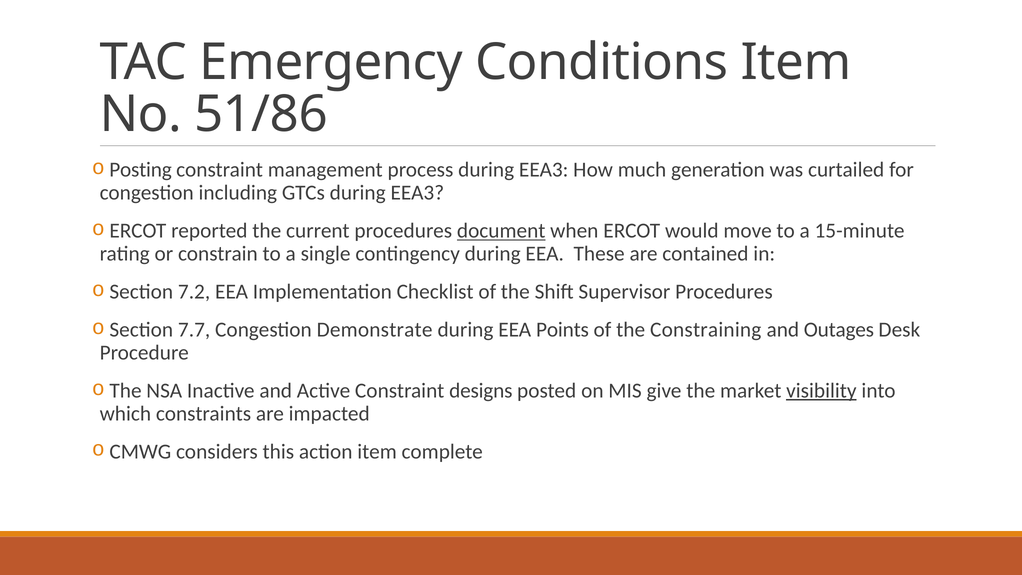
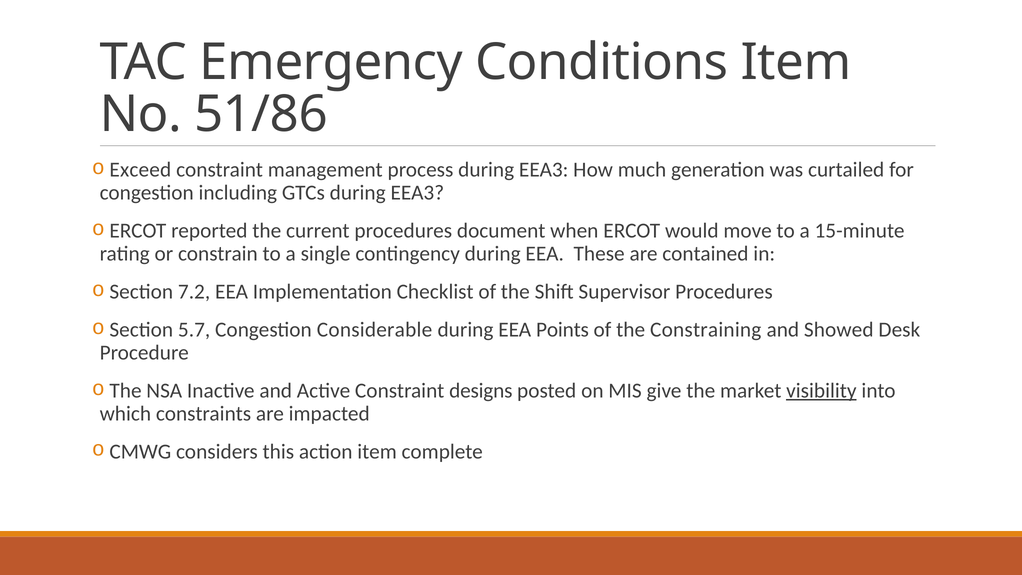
Posting: Posting -> Exceed
document underline: present -> none
7.7: 7.7 -> 5.7
Demonstrate: Demonstrate -> Considerable
Outages: Outages -> Showed
